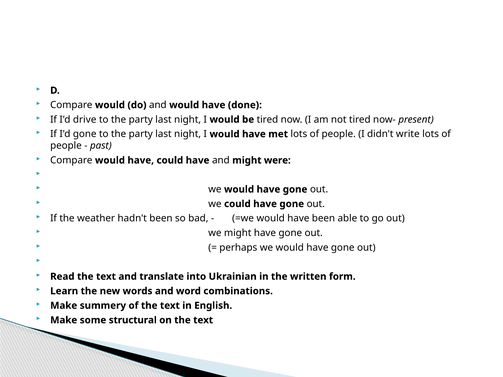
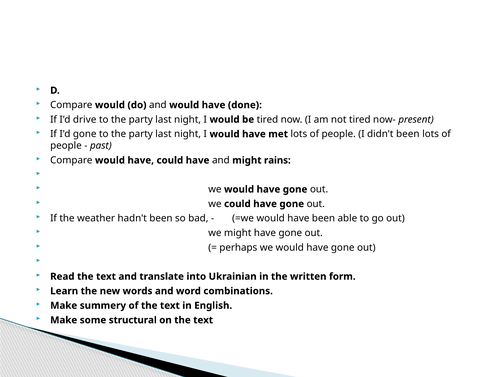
didn't write: write -> been
were: were -> rains
